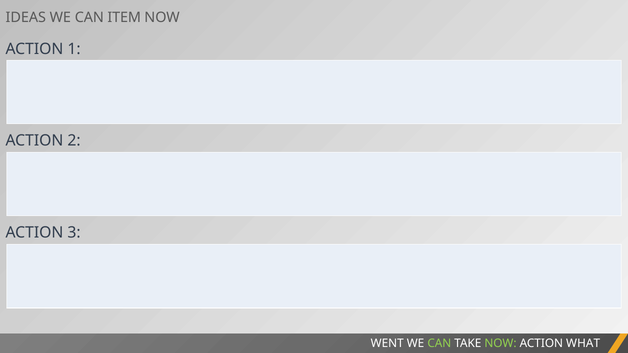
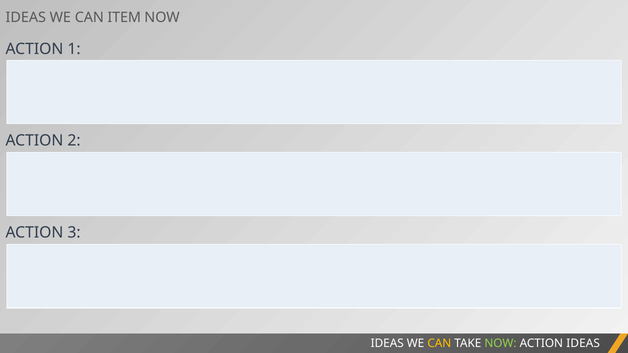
WENT at (387, 344): WENT -> IDEAS
CAN at (439, 344) colour: light green -> yellow
ACTION WHAT: WHAT -> IDEAS
